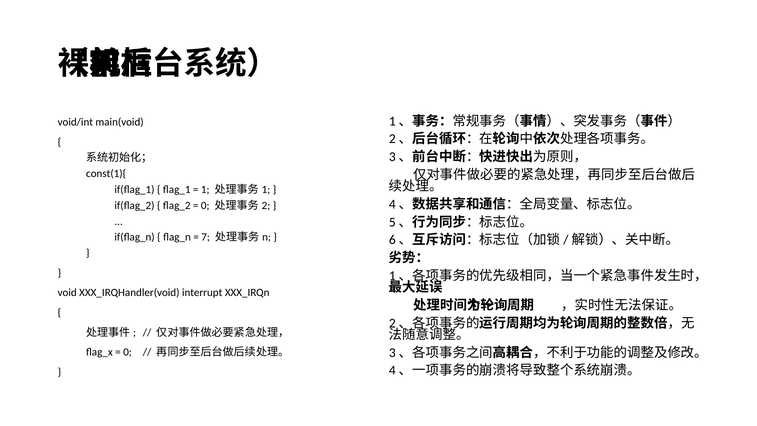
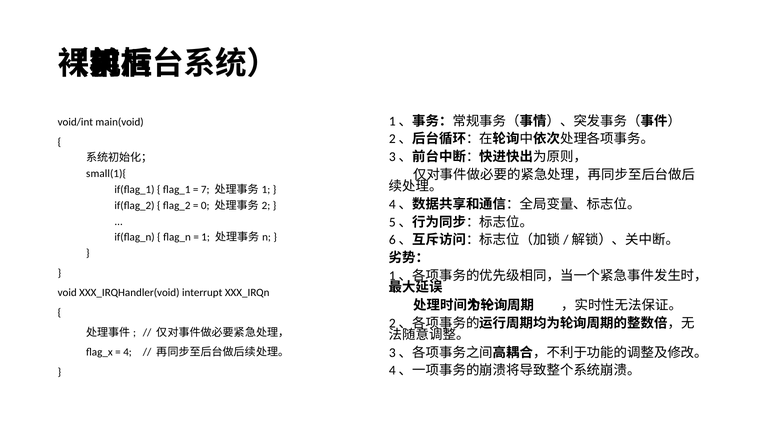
const(1){: const(1){ -> small(1){
1: 1 -> 7
7: 7 -> 1
0 at (128, 352): 0 -> 4
